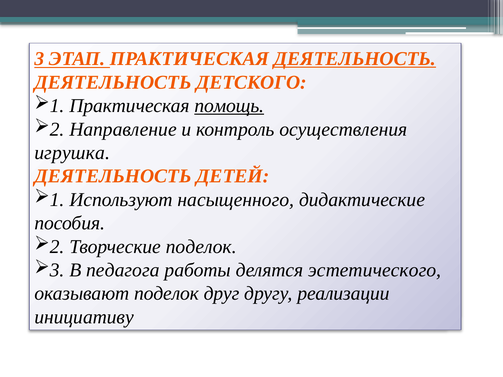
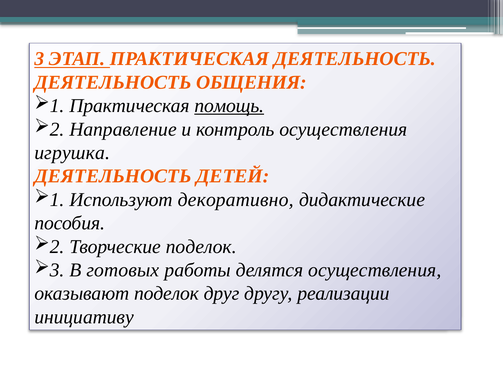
ДЕЯТЕЛЬНОСТЬ at (355, 59) underline: present -> none
ДЕТСКОГО: ДЕТСКОГО -> ОБЩЕНИЯ
насыщенного: насыщенного -> декоративно
педагога: педагога -> готовых
делятся эстетического: эстетического -> осуществления
